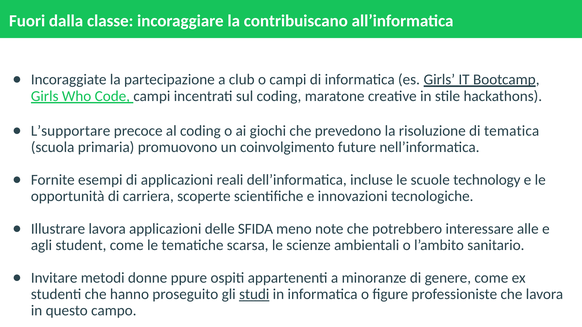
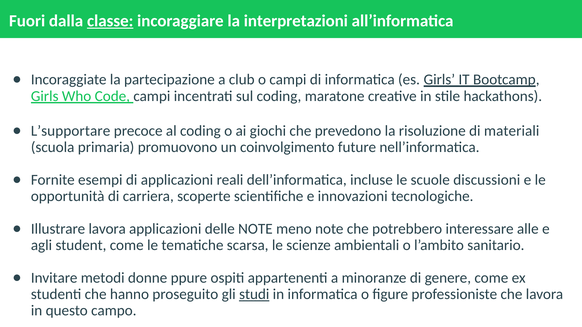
classe underline: none -> present
contribuiscano: contribuiscano -> interpretazioni
tematica: tematica -> materiali
technology: technology -> discussioni
delle SFIDA: SFIDA -> NOTE
